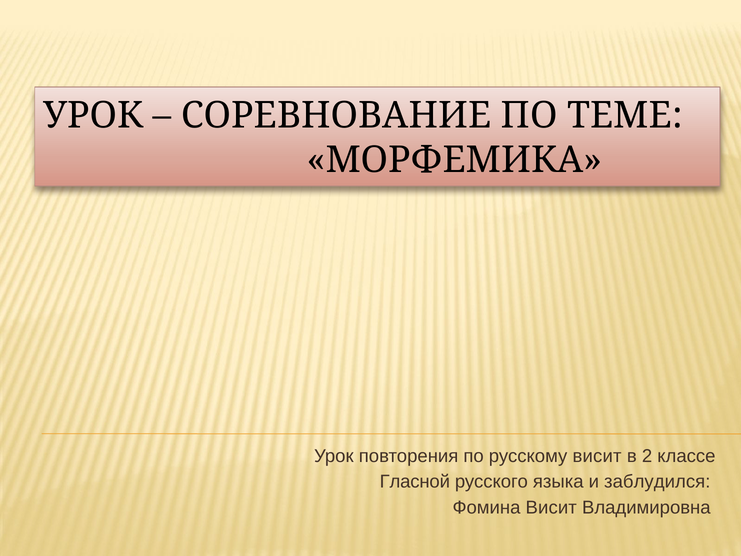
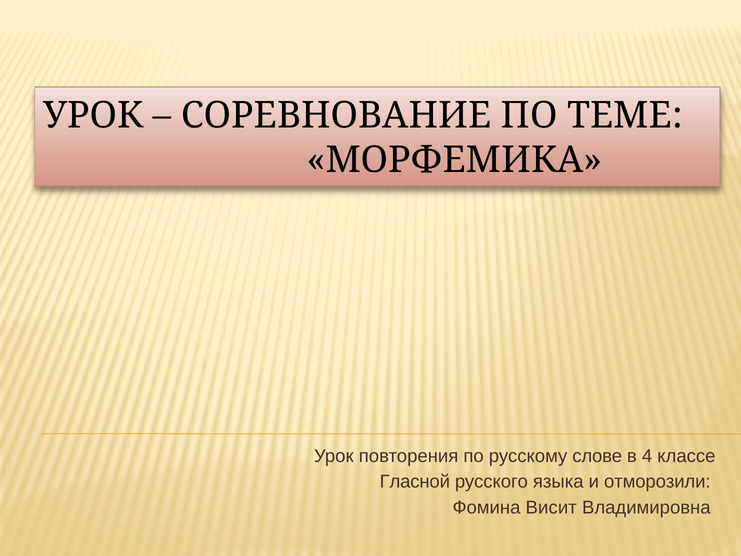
русскому висит: висит -> слове
2: 2 -> 4
заблудился: заблудился -> отморозили
